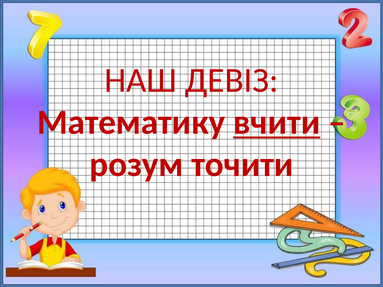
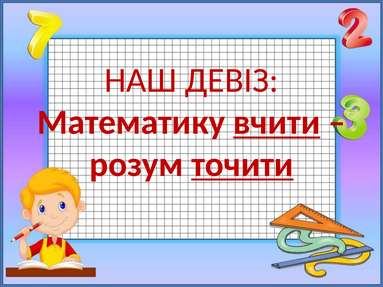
точити underline: none -> present
